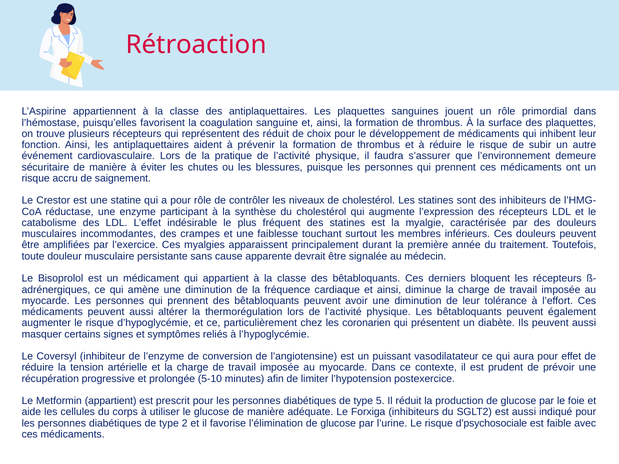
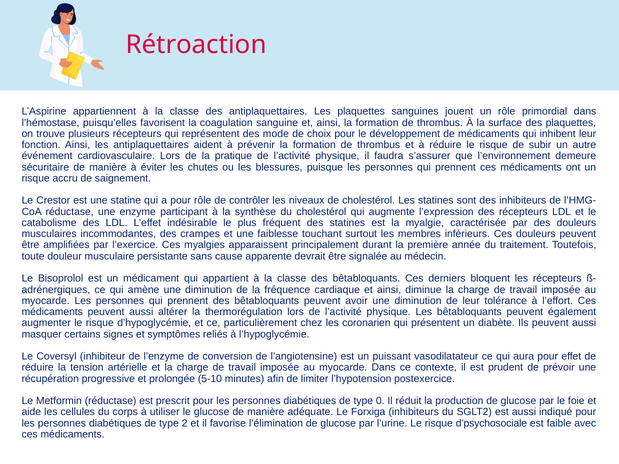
des réduit: réduit -> mode
Metformin appartient: appartient -> réductase
5: 5 -> 0
